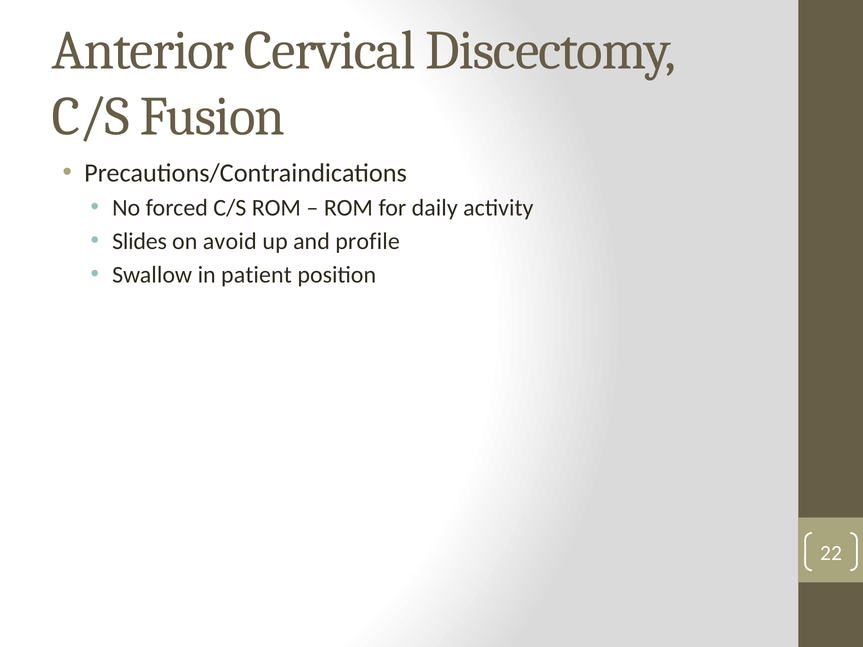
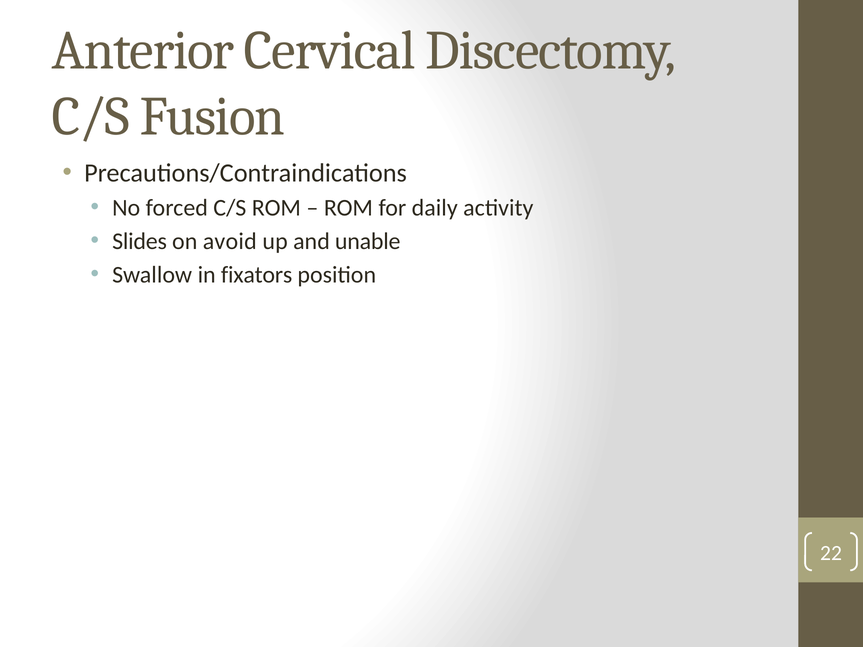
profile: profile -> unable
patient: patient -> fixators
